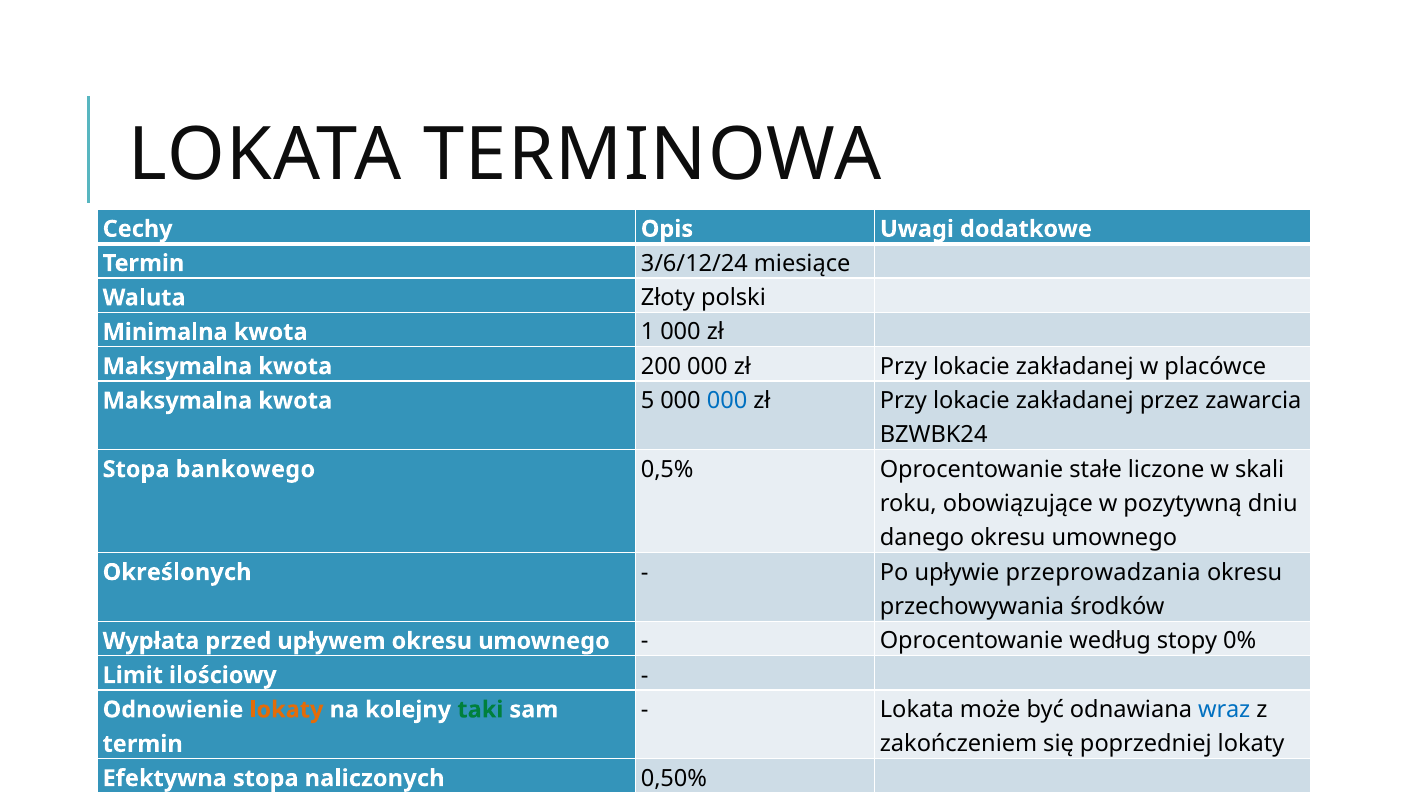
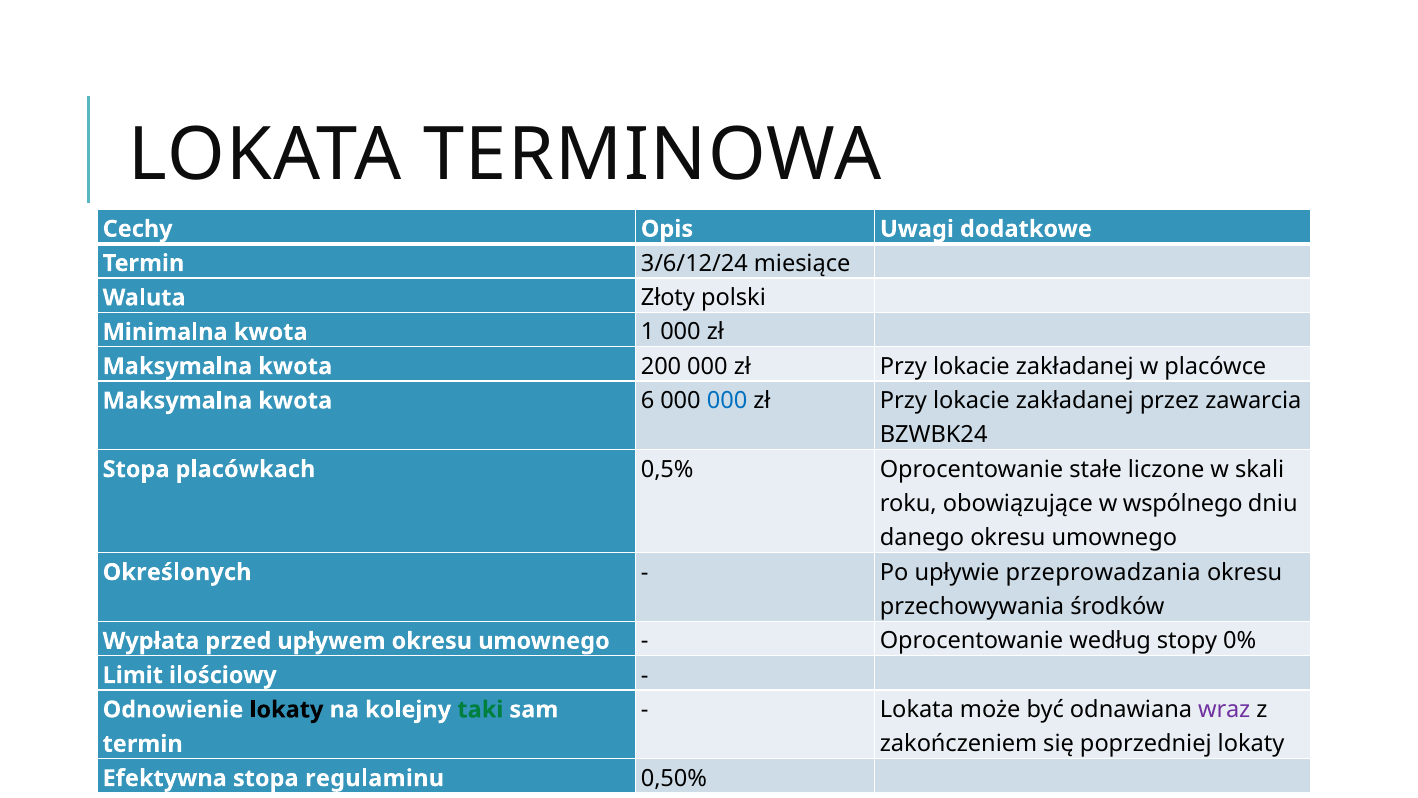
5: 5 -> 6
bankowego: bankowego -> placówkach
pozytywną: pozytywną -> wspólnego
wraz colour: blue -> purple
lokaty at (286, 709) colour: orange -> black
naliczonych: naliczonych -> regulaminu
